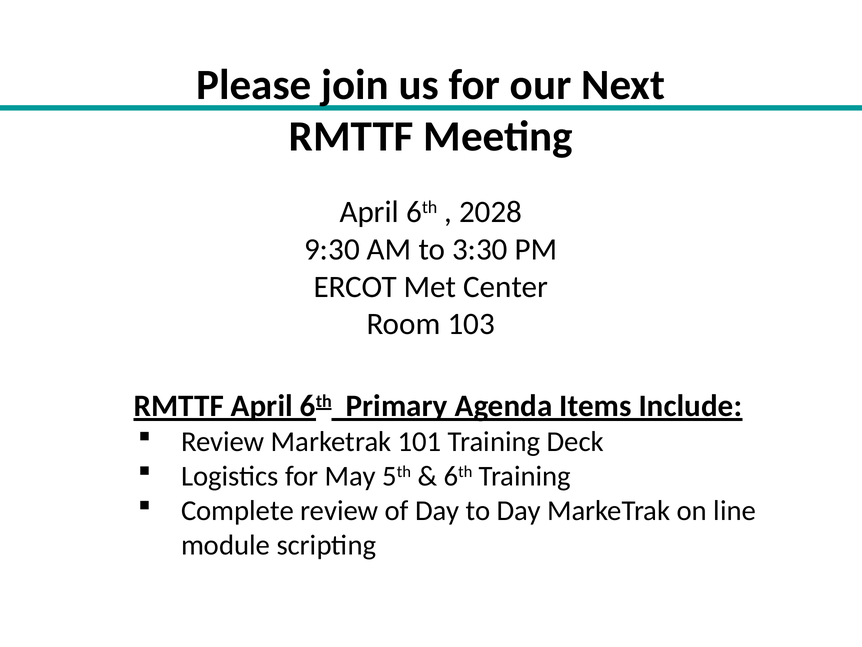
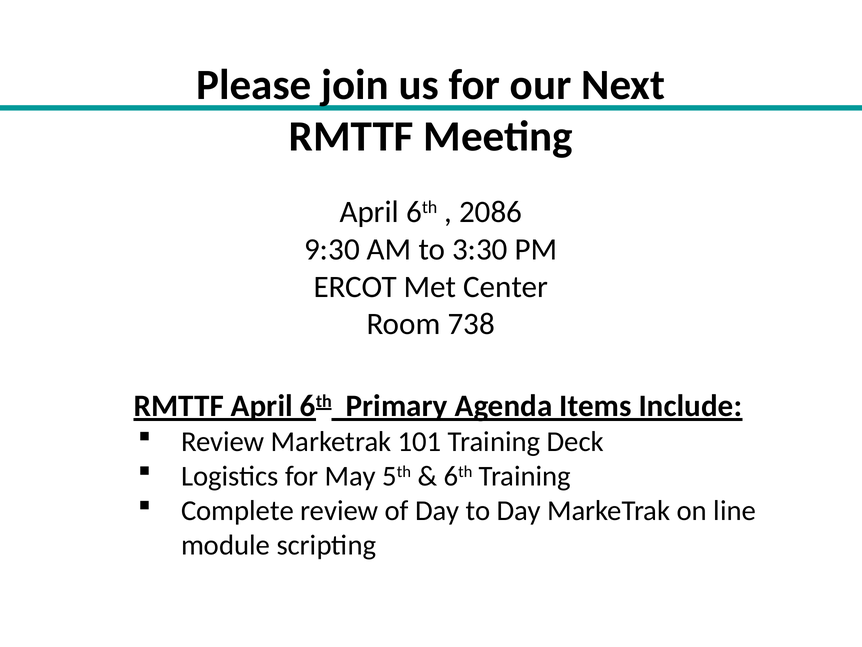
2028: 2028 -> 2086
103: 103 -> 738
